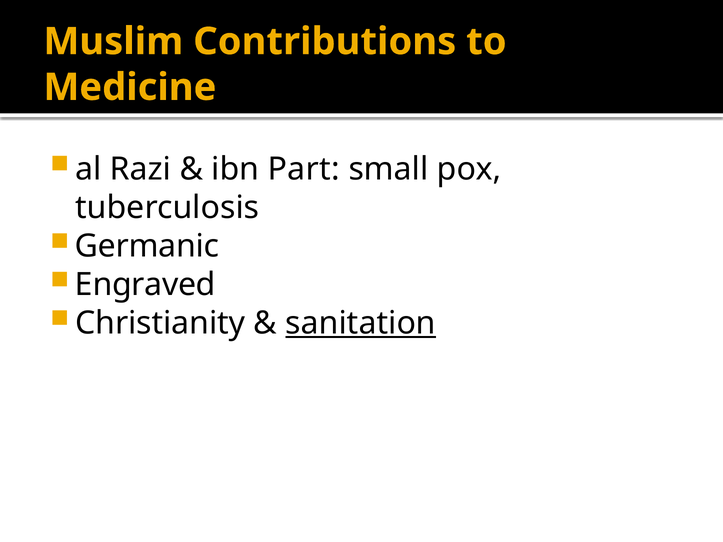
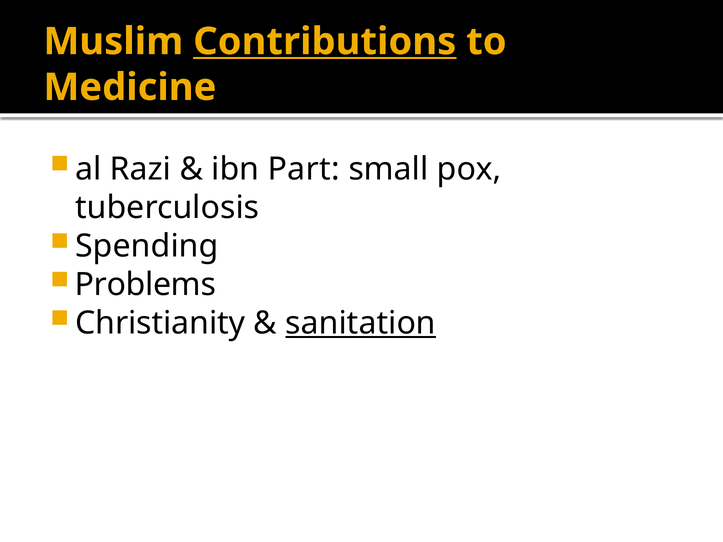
Contributions underline: none -> present
Germanic: Germanic -> Spending
Engraved: Engraved -> Problems
